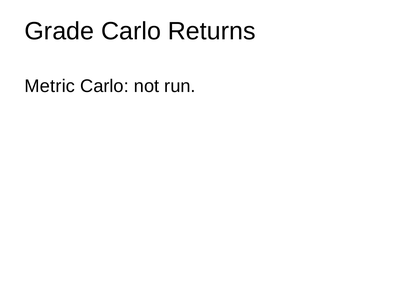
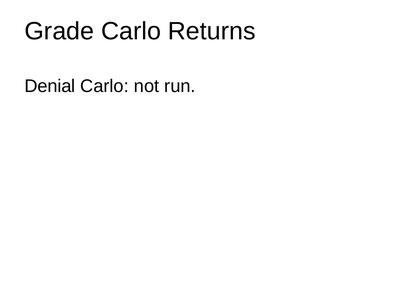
Metric: Metric -> Denial
